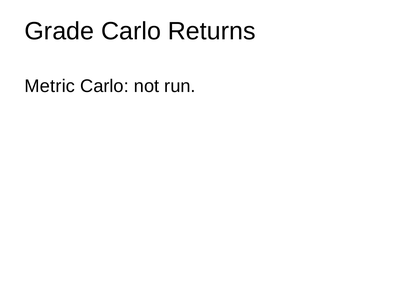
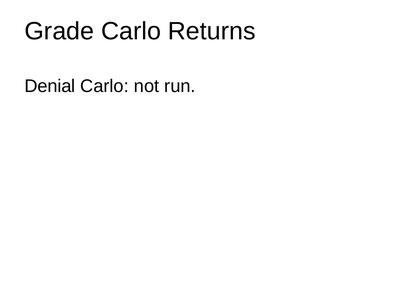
Metric: Metric -> Denial
